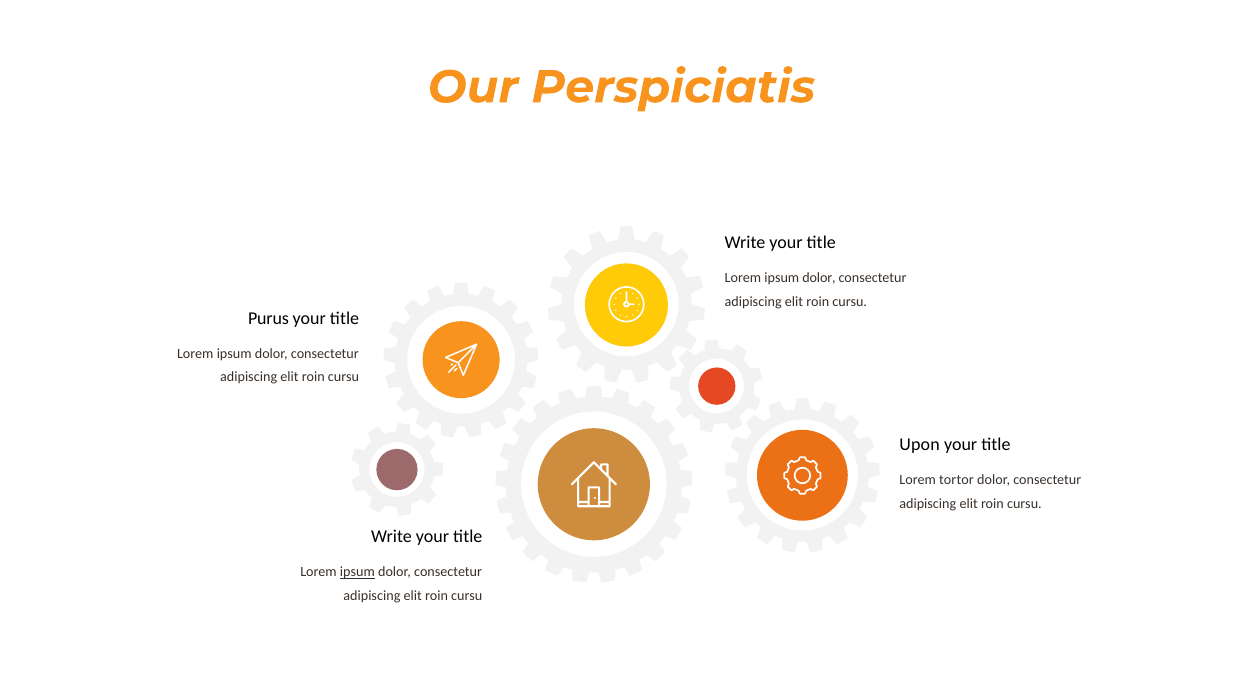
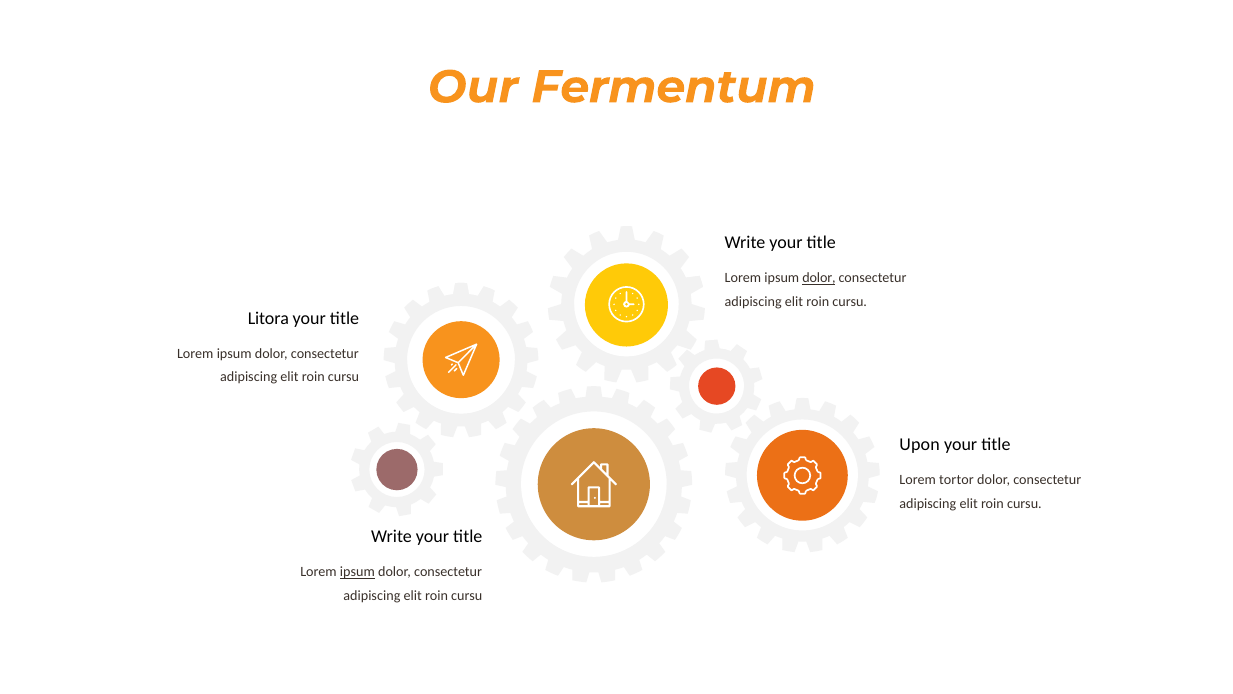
Perspiciatis: Perspiciatis -> Fermentum
dolor at (819, 278) underline: none -> present
Purus: Purus -> Litora
